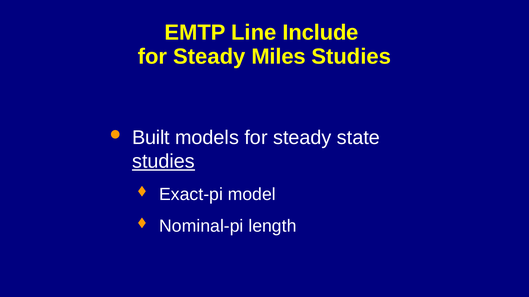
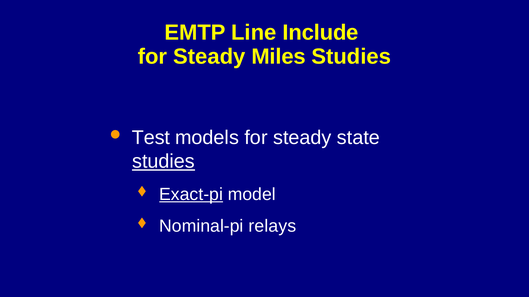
Built: Built -> Test
Exact-pi underline: none -> present
length: length -> relays
